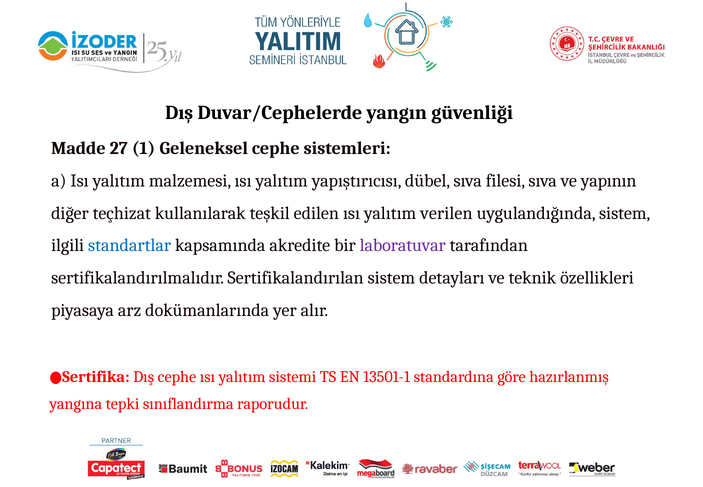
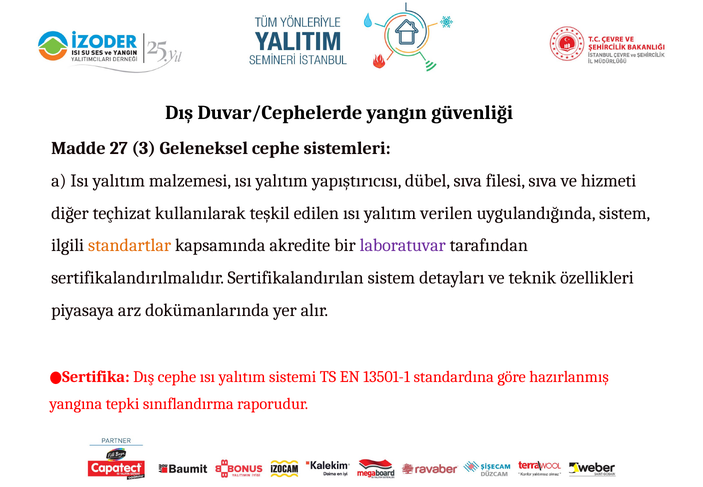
1: 1 -> 3
yapının: yapının -> hizmeti
standartlar colour: blue -> orange
